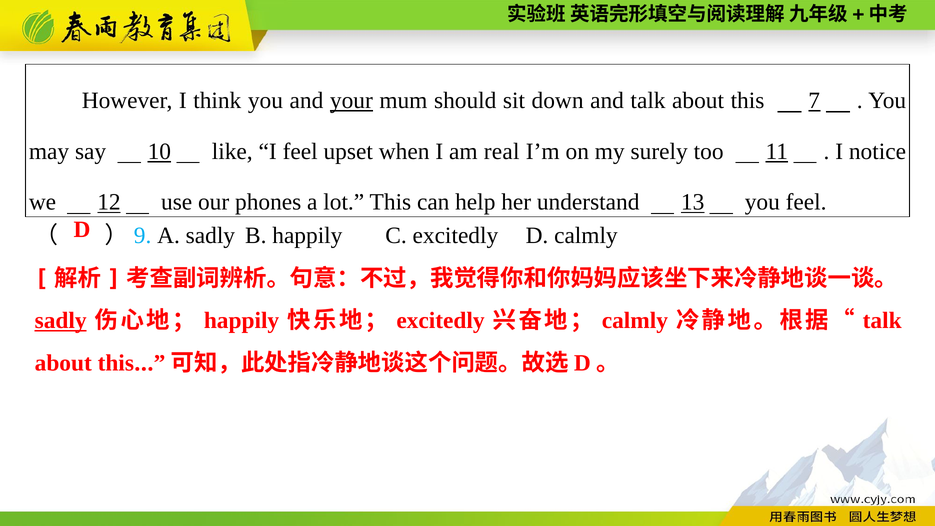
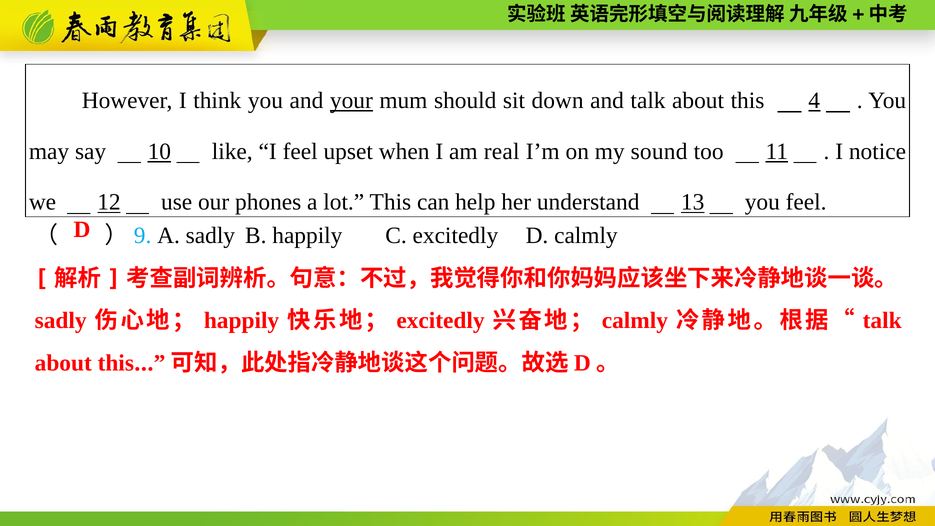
7: 7 -> 4
surely: surely -> sound
sadly at (61, 321) underline: present -> none
